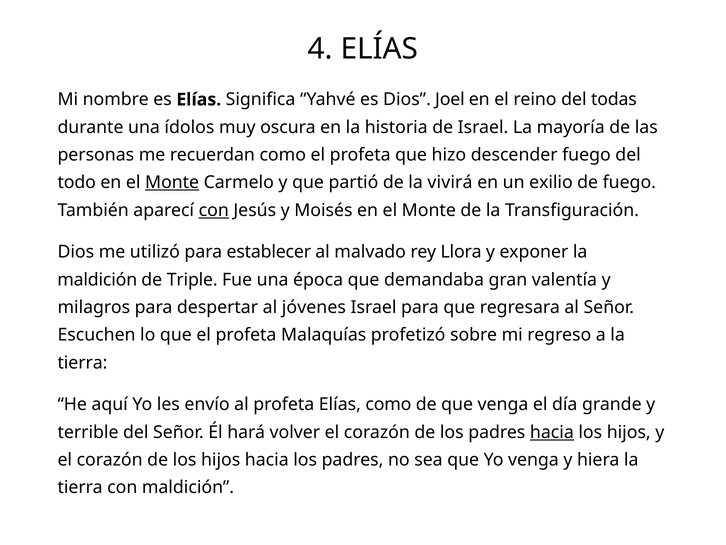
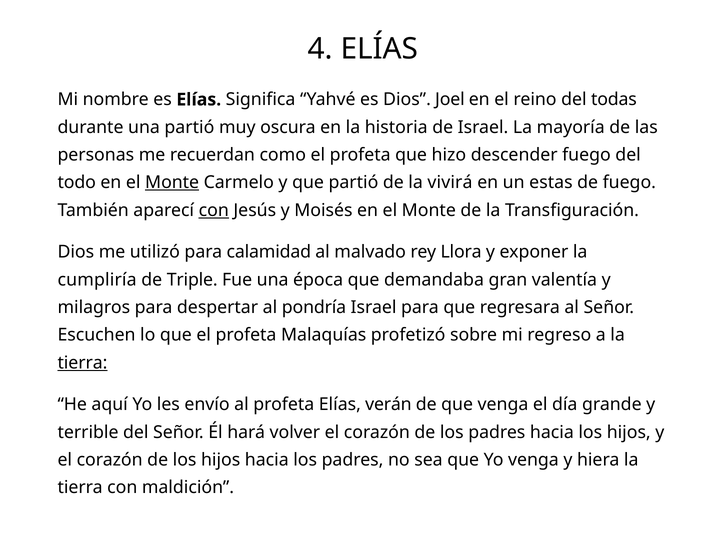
una ídolos: ídolos -> partió
exilio: exilio -> estas
establecer: establecer -> calamidad
maldición at (97, 279): maldición -> cumpliría
jóvenes: jóvenes -> pondría
tierra at (82, 362) underline: none -> present
Elías como: como -> verán
hacia at (552, 432) underline: present -> none
